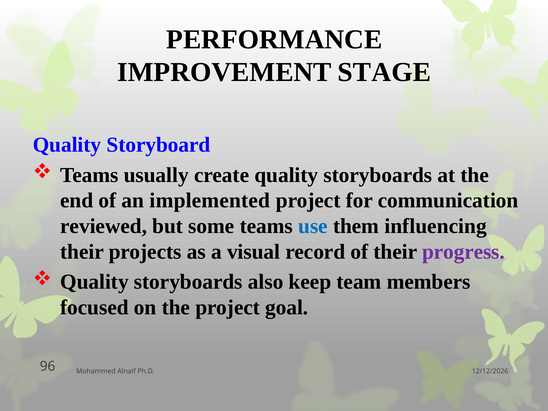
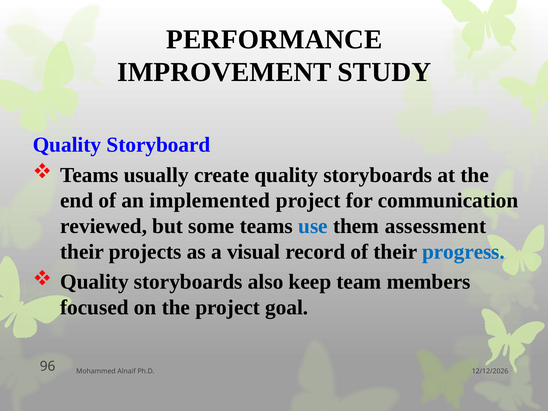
STAGE: STAGE -> STUDY
influencing: influencing -> assessment
progress colour: purple -> blue
